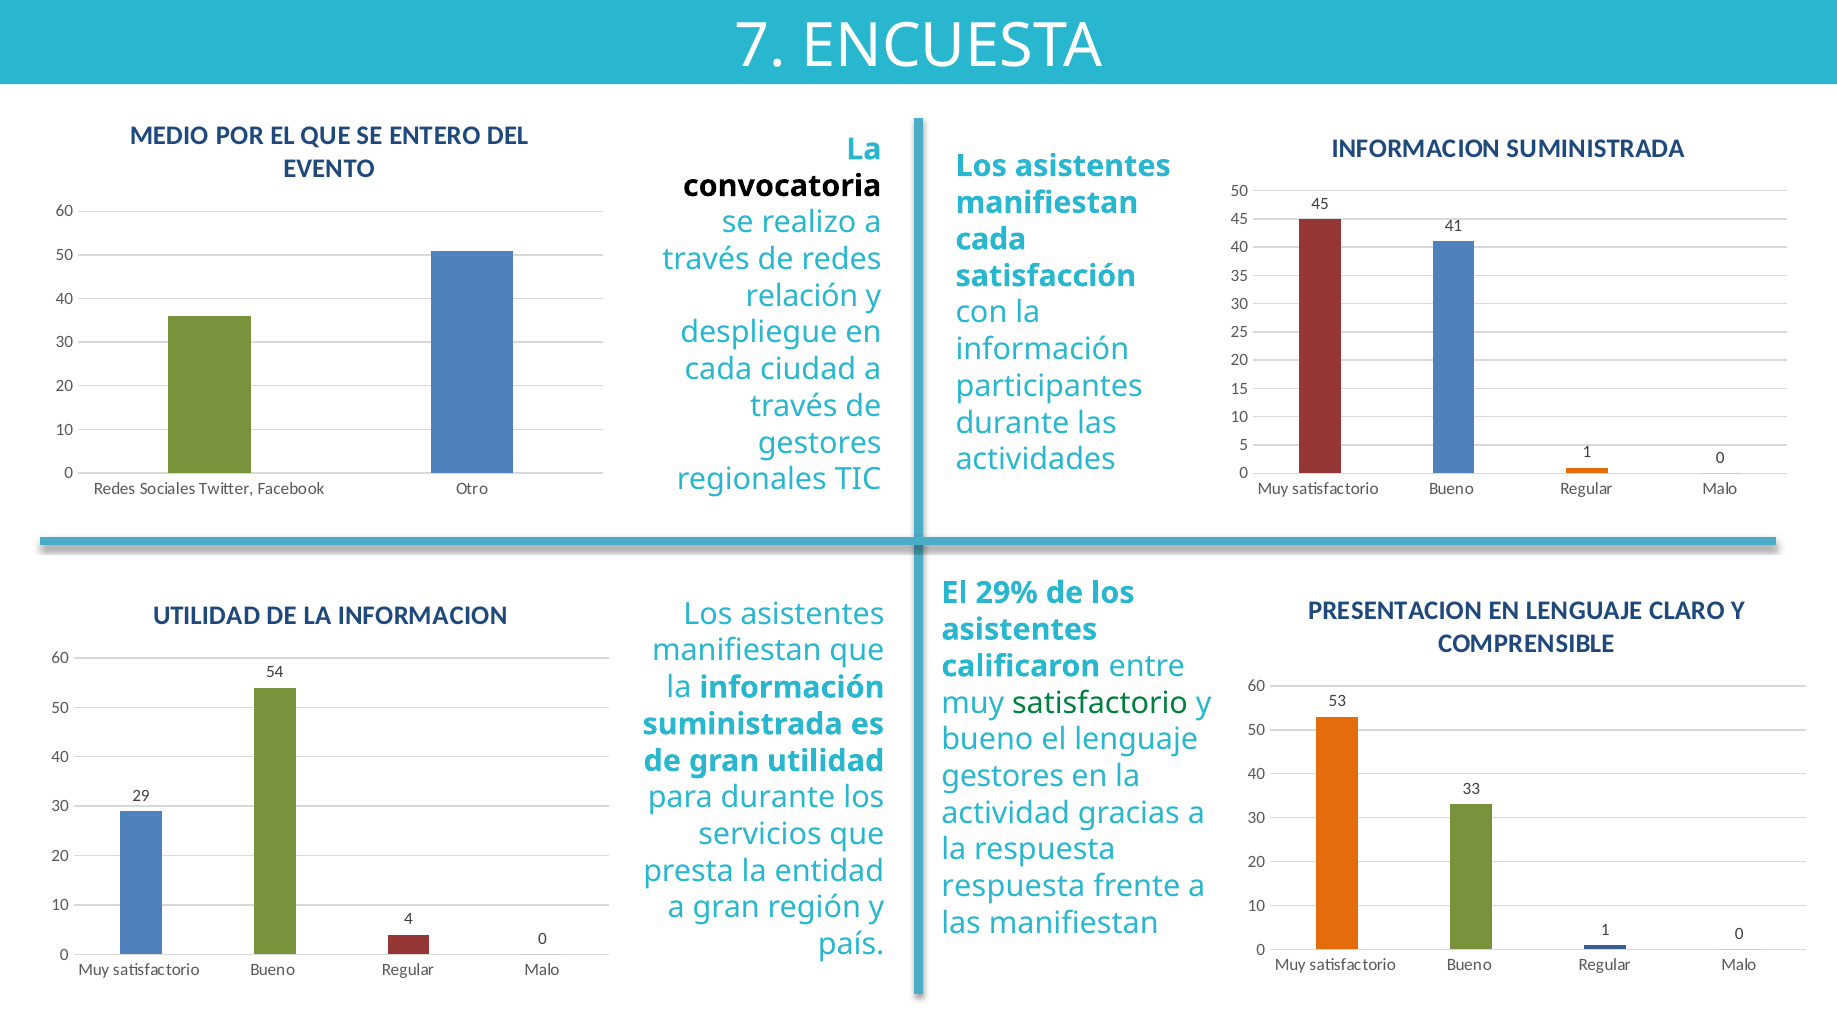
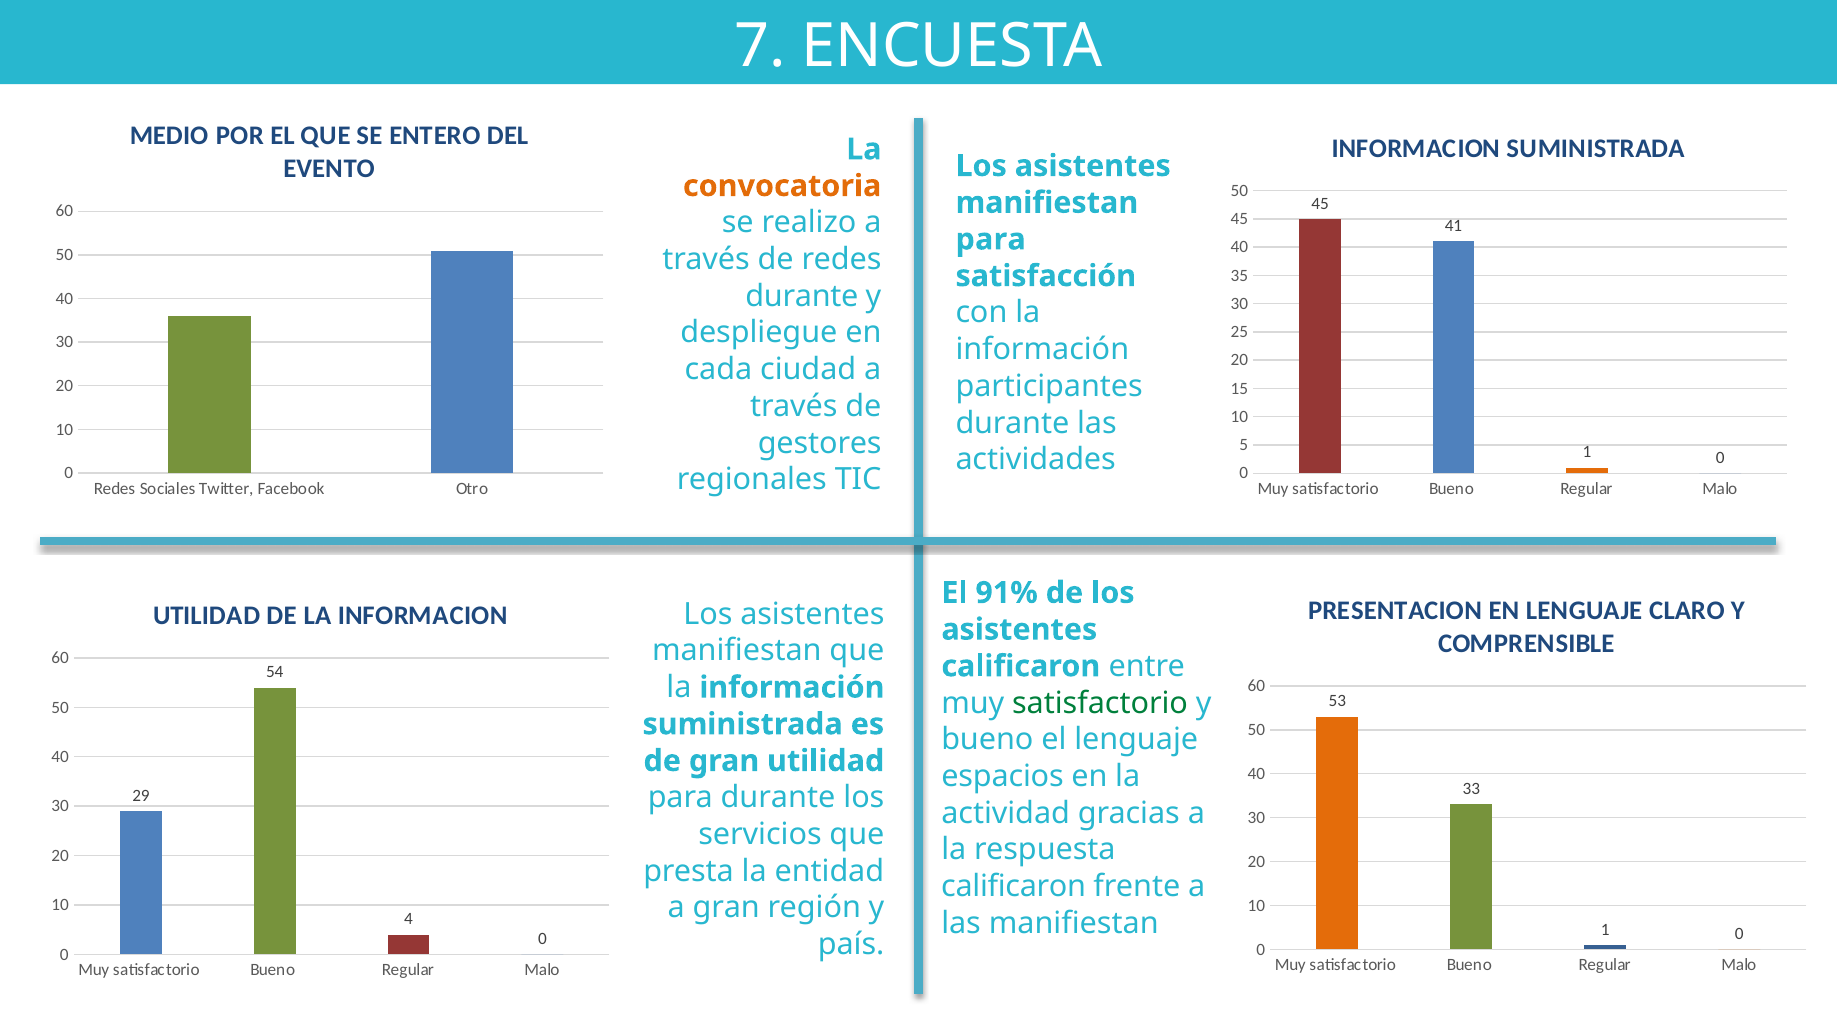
convocatoria colour: black -> orange
cada at (991, 239): cada -> para
relación at (802, 296): relación -> durante
29%: 29% -> 91%
gestores at (1003, 777): gestores -> espacios
respuesta at (1013, 887): respuesta -> calificaron
